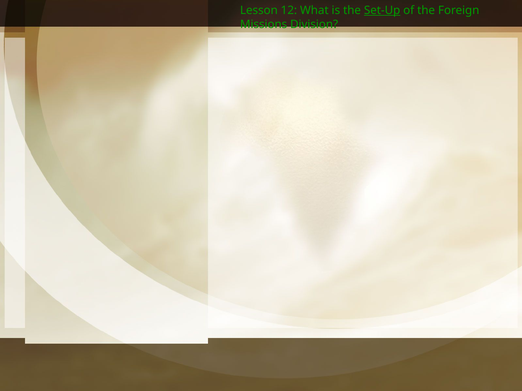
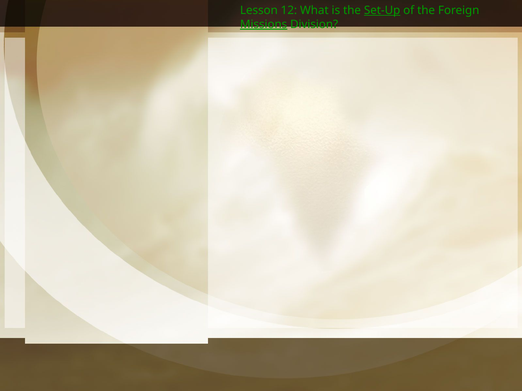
Missions underline: none -> present
